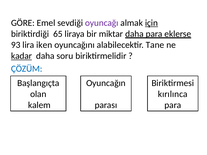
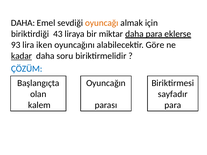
GÖRE at (23, 23): GÖRE -> DAHA
oyuncağı colour: purple -> orange
için underline: present -> none
65: 65 -> 43
Tane: Tane -> Göre
kırılınca: kırılınca -> sayfadır
